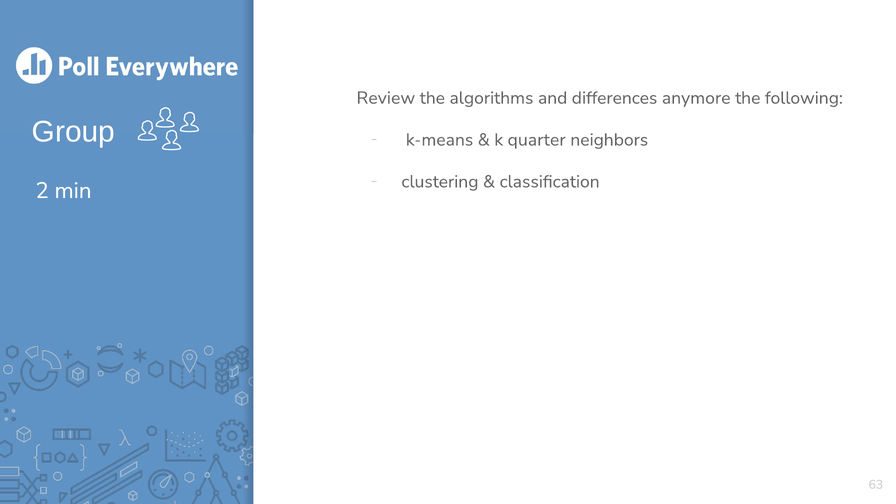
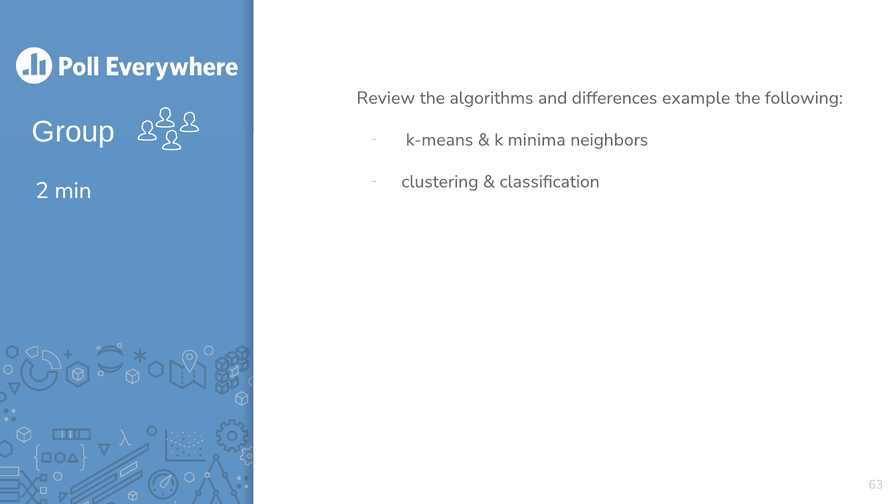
anymore: anymore -> example
quarter: quarter -> minima
